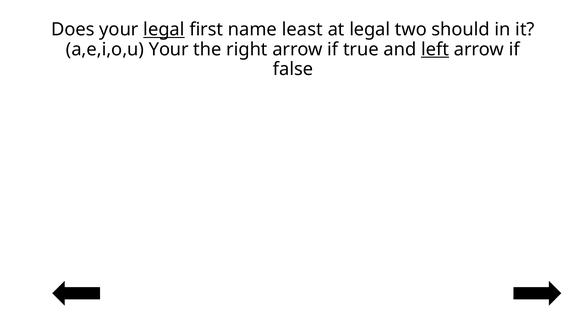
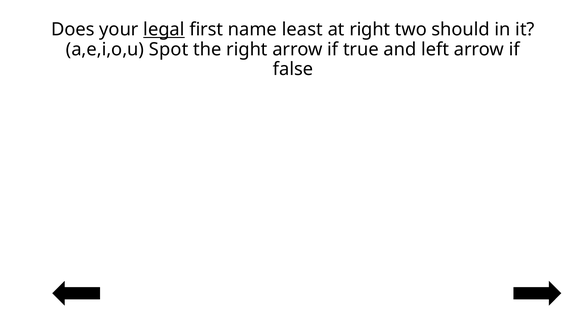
at legal: legal -> right
a,e,i,o,u Your: Your -> Spot
left underline: present -> none
